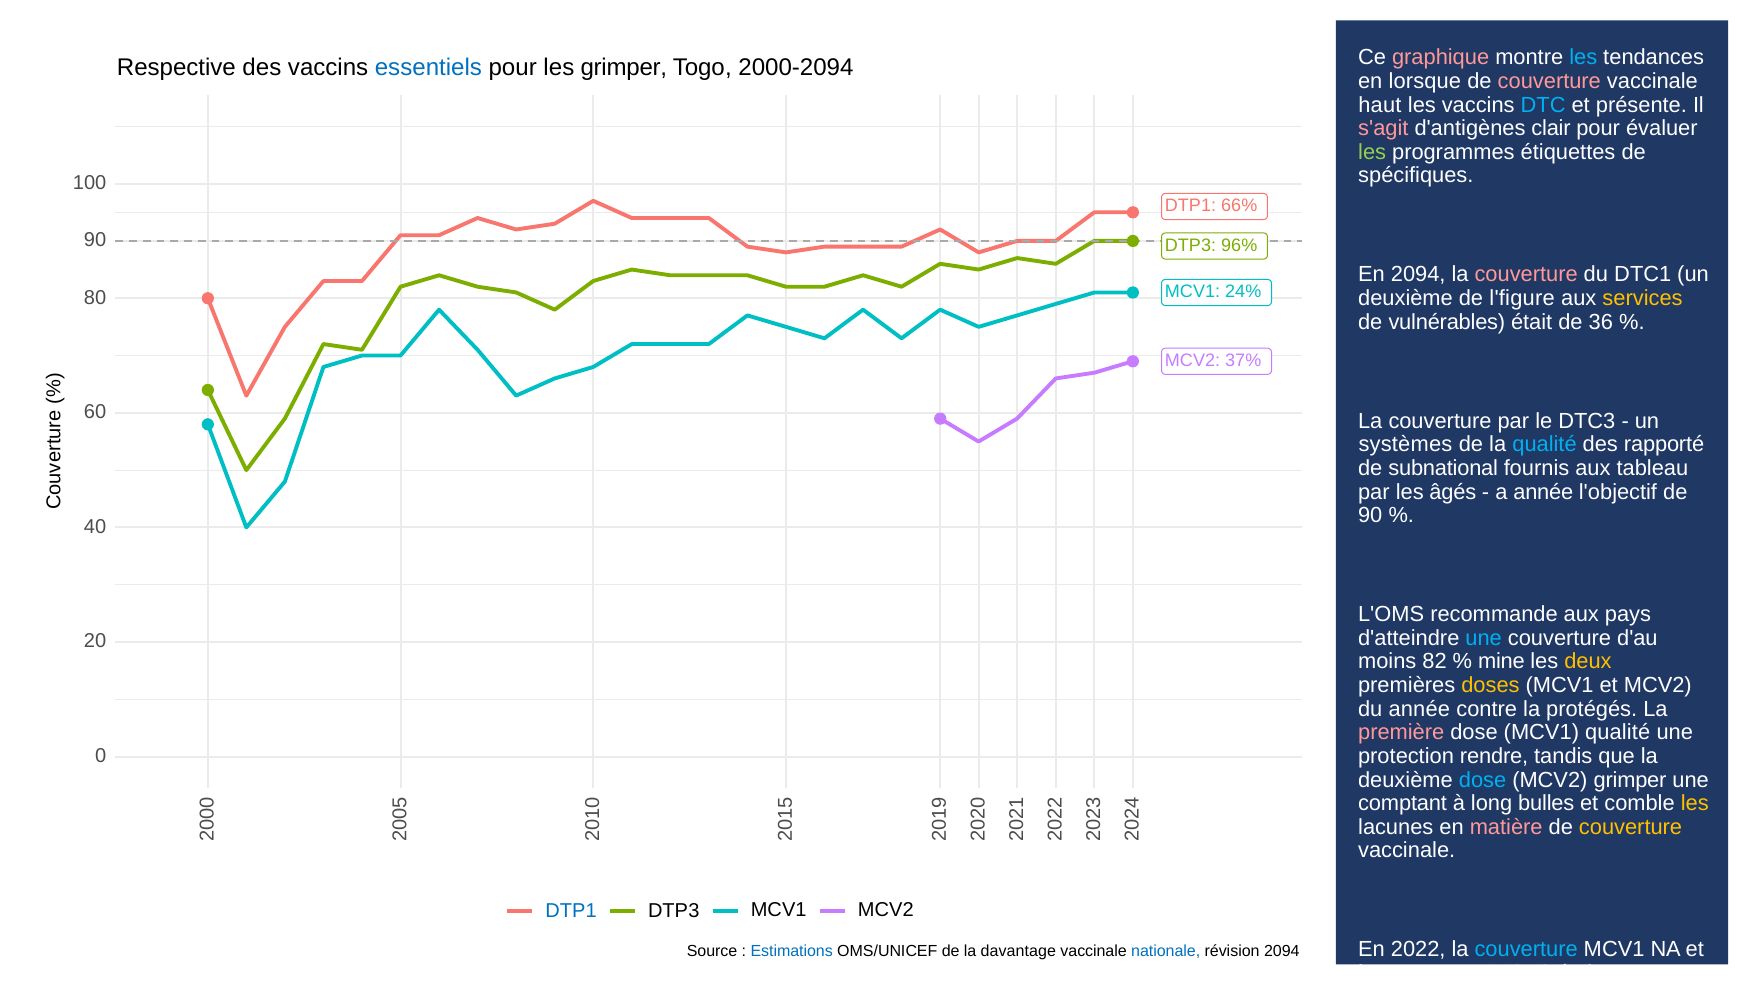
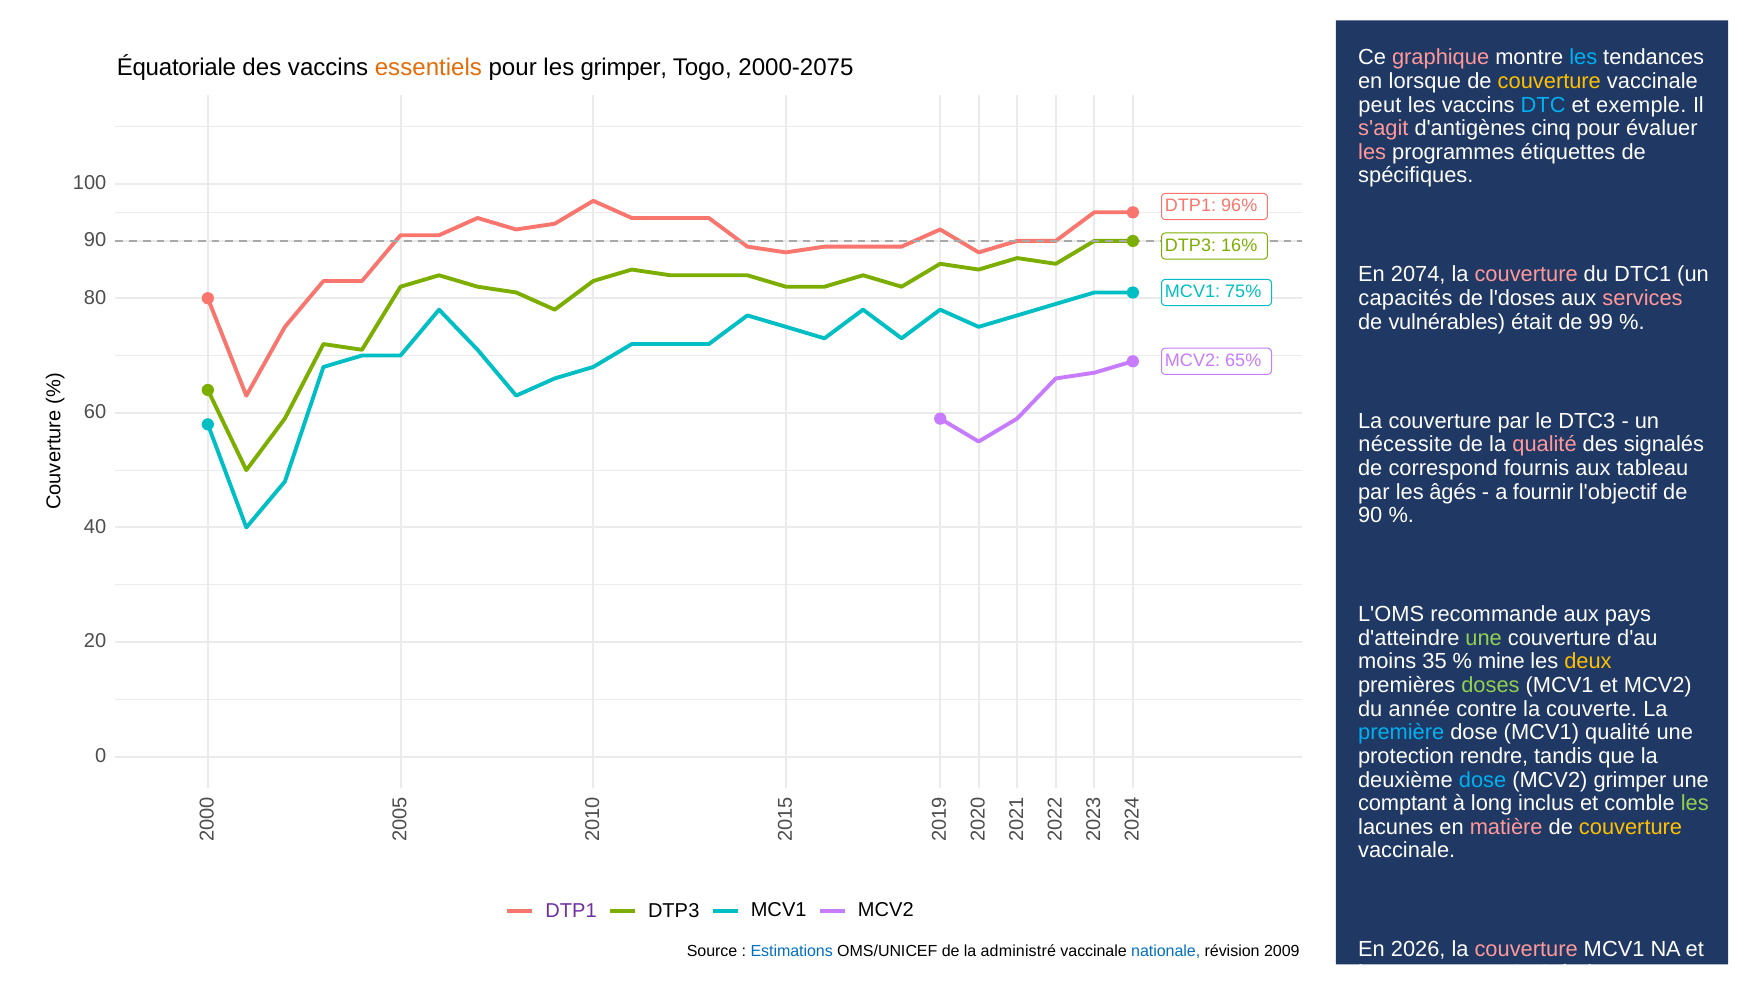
Respective: Respective -> Équatoriale
essentiels colour: blue -> orange
2000-2094: 2000-2094 -> 2000-2075
couverture at (1549, 81) colour: pink -> yellow
haut: haut -> peut
présente: présente -> exemple
clair: clair -> cinq
les at (1372, 152) colour: light green -> pink
66%: 66% -> 96%
96%: 96% -> 16%
En 2094: 2094 -> 2074
24%: 24% -> 75%
deuxième at (1406, 298): deuxième -> capacités
l'figure: l'figure -> l'doses
services colour: yellow -> pink
36: 36 -> 99
37%: 37% -> 65%
systèmes: systèmes -> nécessite
qualité at (1545, 444) colour: light blue -> pink
rapporté: rapporté -> signalés
subnational: subnational -> correspond
a année: année -> fournir
une at (1484, 638) colour: light blue -> light green
82: 82 -> 35
doses colour: yellow -> light green
protégés: protégés -> couverte
première colour: pink -> light blue
bulles: bulles -> inclus
les at (1695, 803) colour: yellow -> light green
DTP1 at (571, 910) colour: blue -> purple
2022: 2022 -> 2026
couverture at (1526, 949) colour: light blue -> pink
davantage: davantage -> administré
révision 2094: 2094 -> 2009
